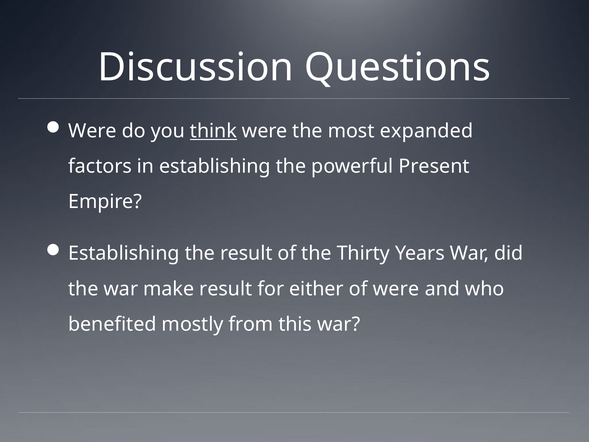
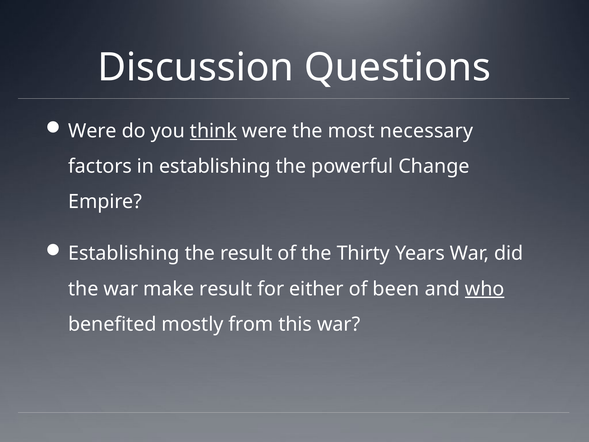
expanded: expanded -> necessary
Present: Present -> Change
of were: were -> been
who underline: none -> present
